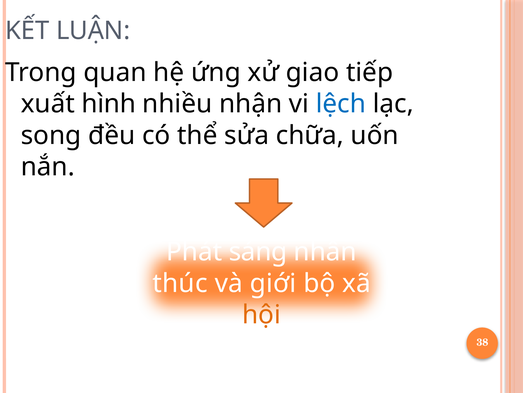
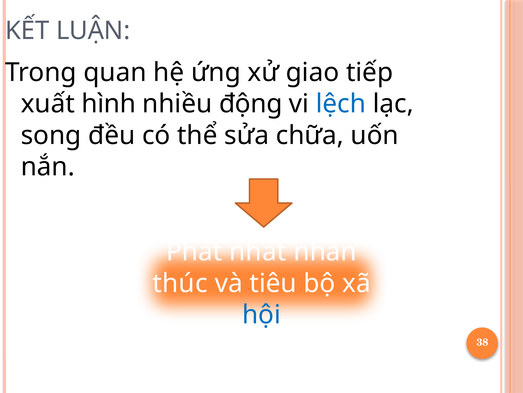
nhận: nhận -> động
sáng: sáng -> nhất
giới: giới -> tiêu
hội colour: orange -> blue
